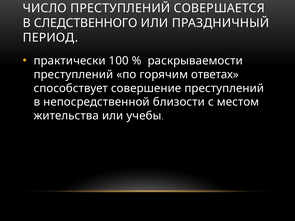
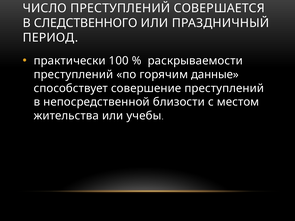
ответах: ответах -> данные
